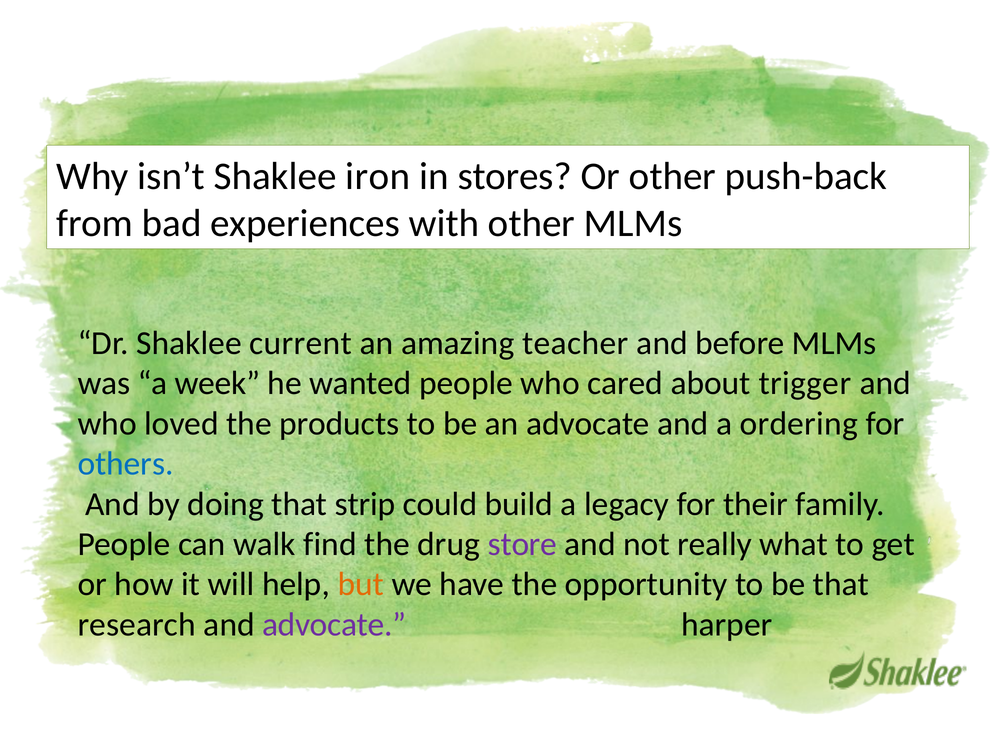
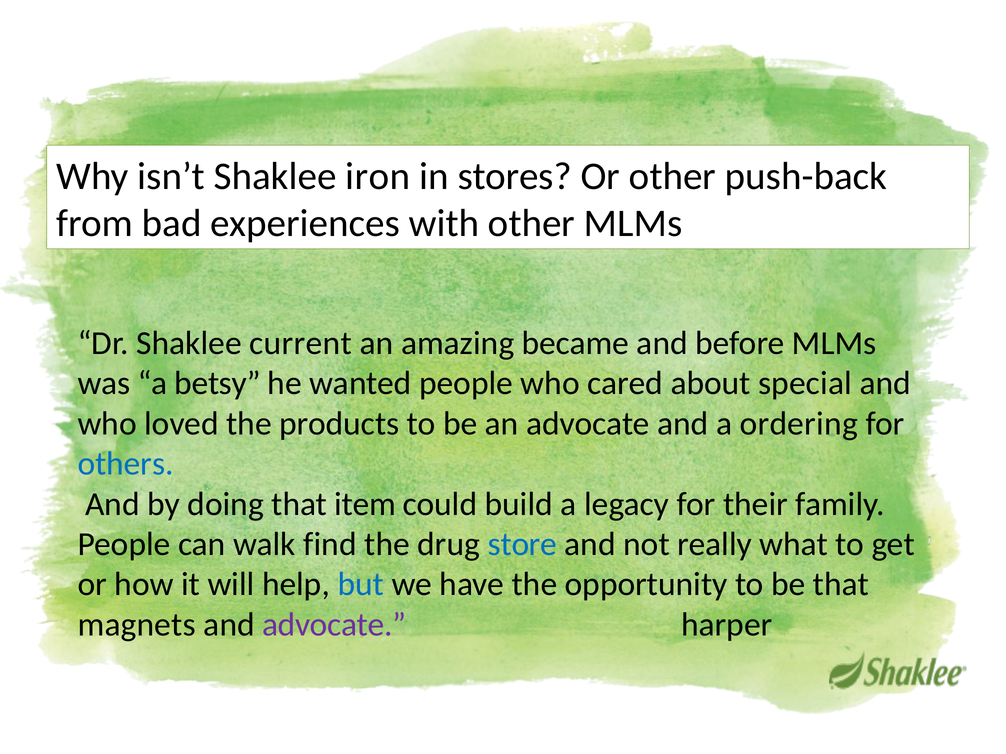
teacher: teacher -> became
week: week -> betsy
trigger: trigger -> special
strip: strip -> item
store colour: purple -> blue
but colour: orange -> blue
research: research -> magnets
